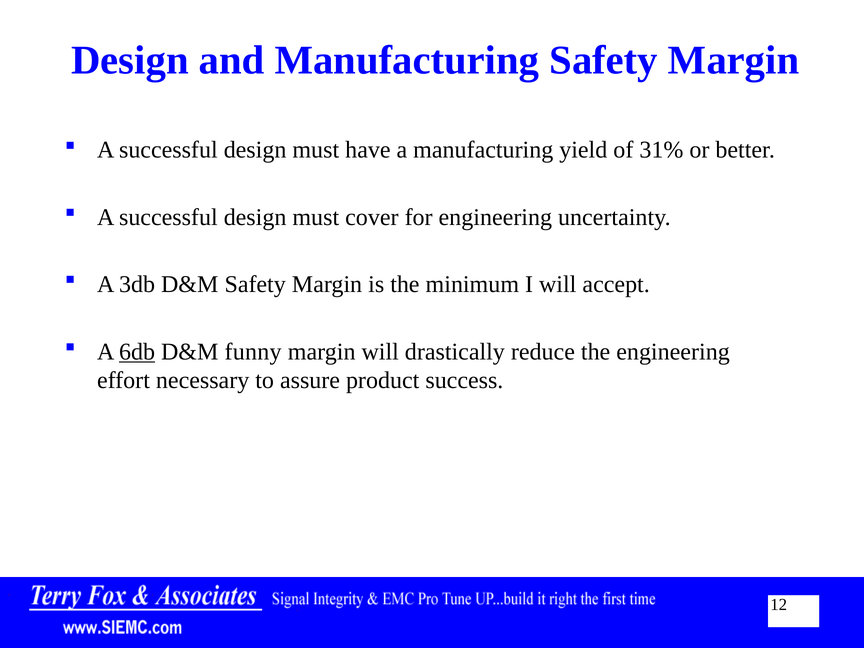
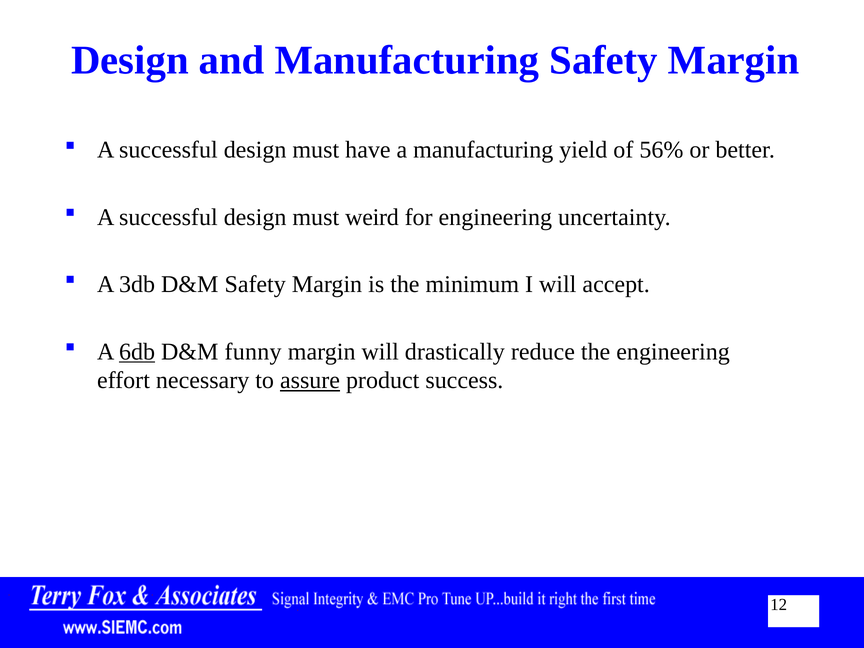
31%: 31% -> 56%
cover: cover -> weird
assure underline: none -> present
